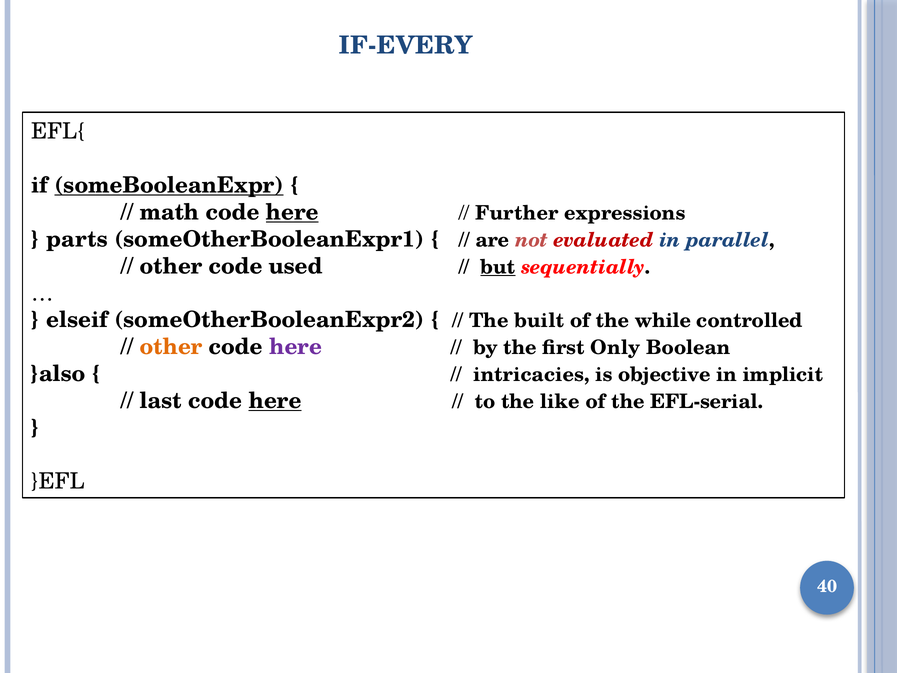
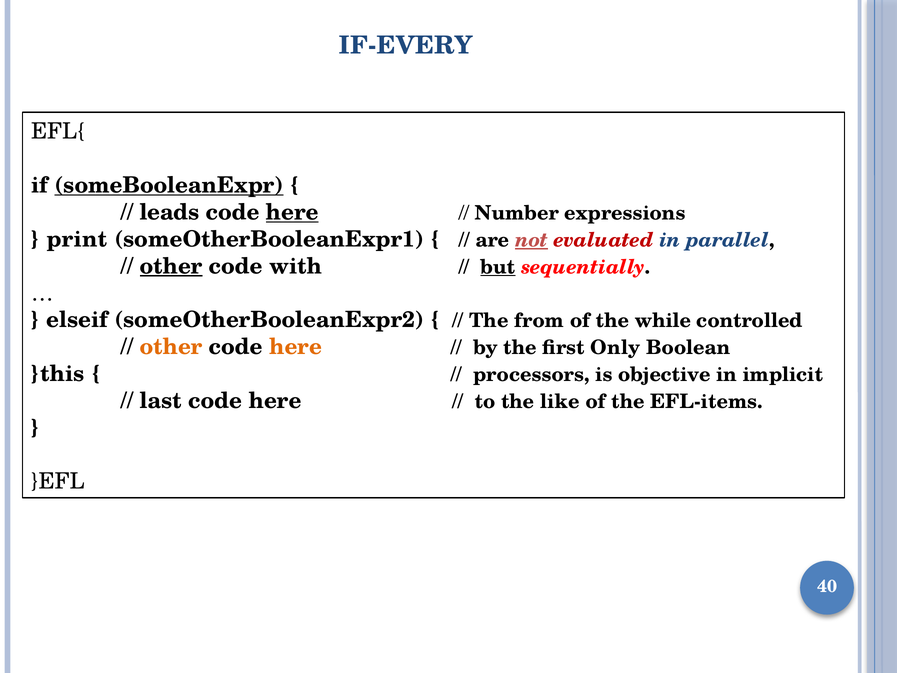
math: math -> leads
Further: Further -> Number
parts: parts -> print
not underline: none -> present
other at (171, 266) underline: none -> present
used: used -> with
built: built -> from
here at (296, 347) colour: purple -> orange
}also: }also -> }this
intricacies: intricacies -> processors
here at (275, 401) underline: present -> none
EFL-serial: EFL-serial -> EFL-items
